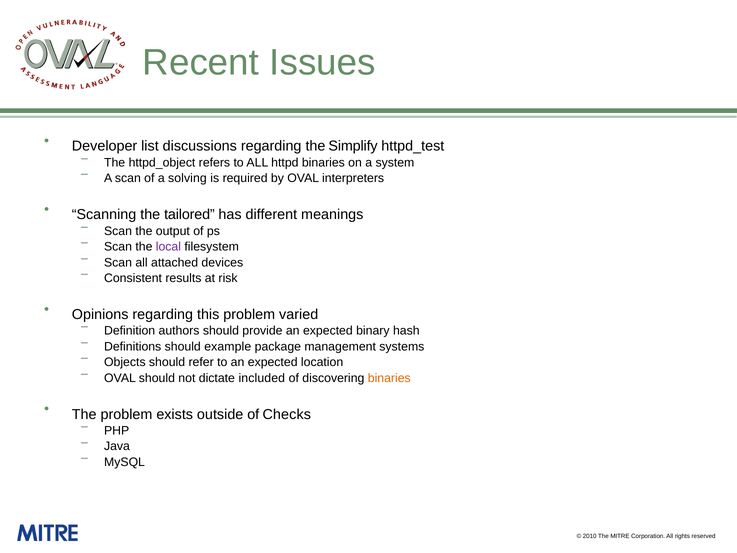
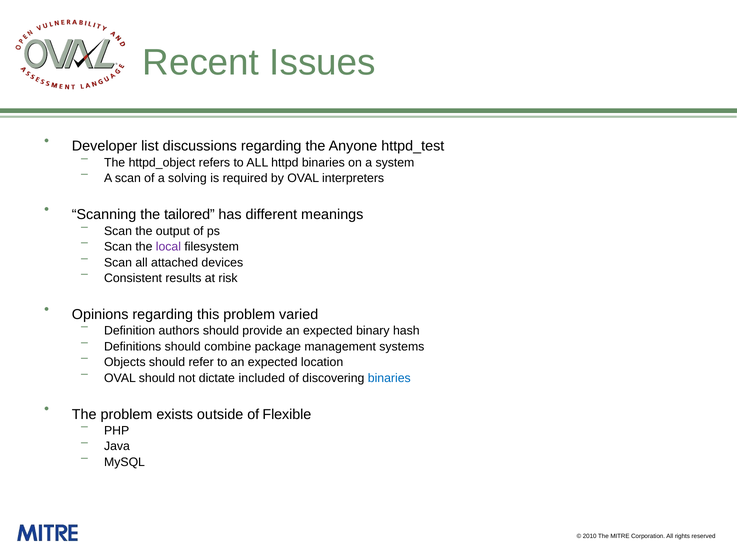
Simplify: Simplify -> Anyone
example: example -> combine
binaries at (389, 378) colour: orange -> blue
Checks: Checks -> Flexible
